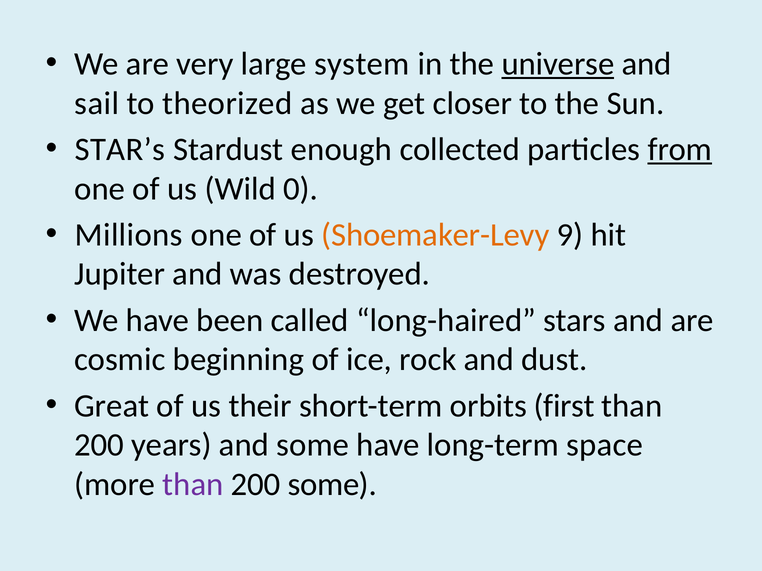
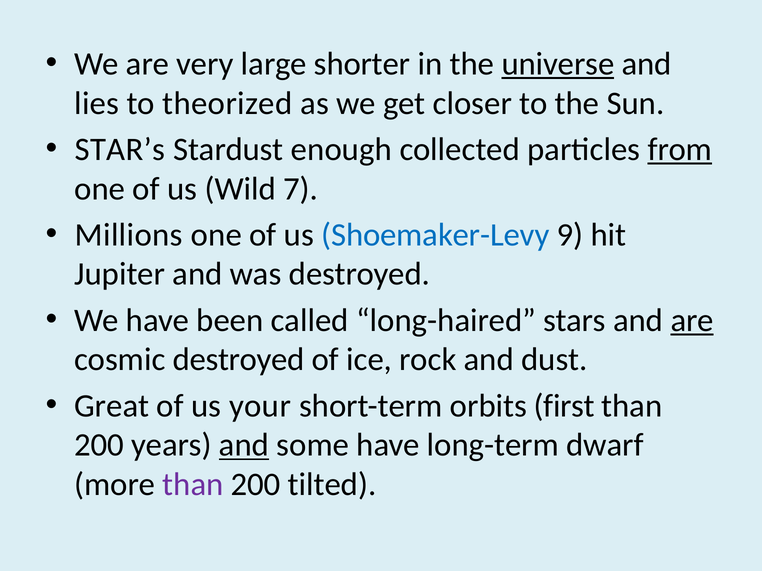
system: system -> shorter
sail: sail -> lies
0: 0 -> 7
Shoemaker-Levy colour: orange -> blue
are at (692, 321) underline: none -> present
cosmic beginning: beginning -> destroyed
their: their -> your
and at (244, 446) underline: none -> present
space: space -> dwarf
200 some: some -> tilted
